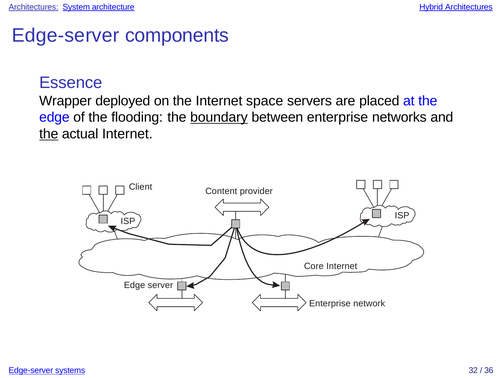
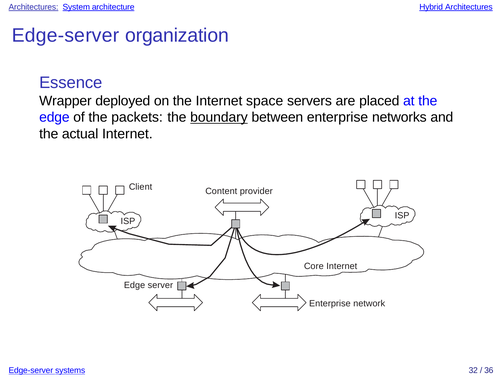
components: components -> organization
flooding: flooding -> packets
the at (49, 134) underline: present -> none
